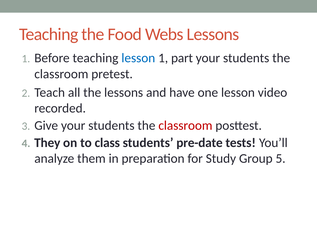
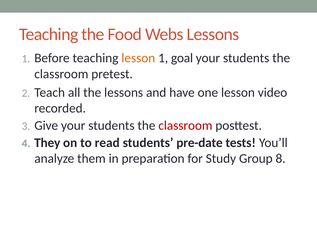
lesson at (138, 58) colour: blue -> orange
part: part -> goal
class: class -> read
5: 5 -> 8
